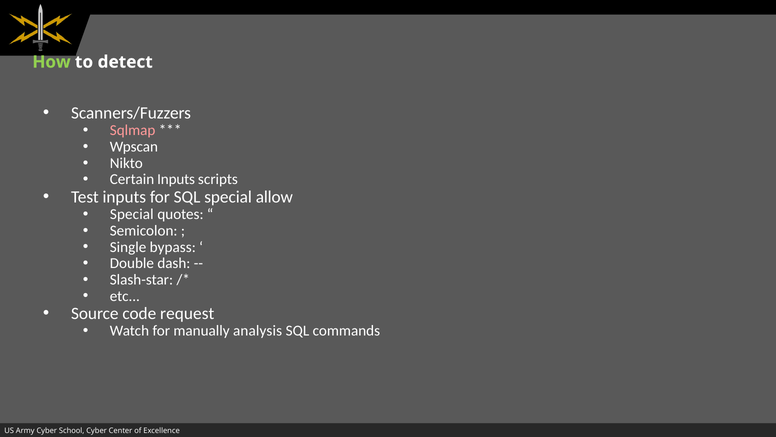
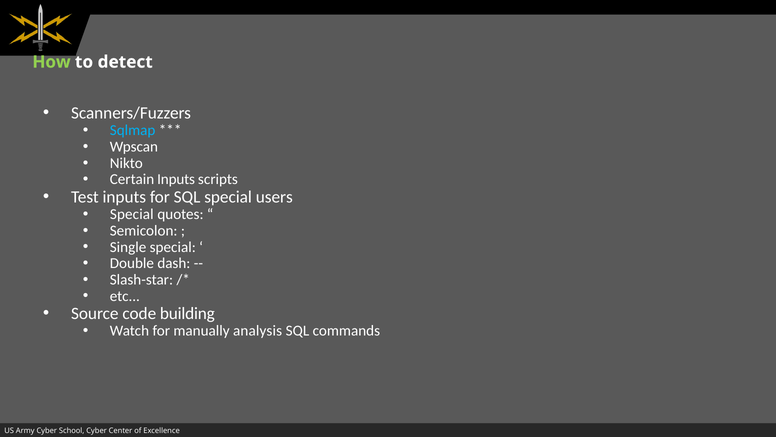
Sqlmap colour: pink -> light blue
allow: allow -> users
Single bypass: bypass -> special
request: request -> building
